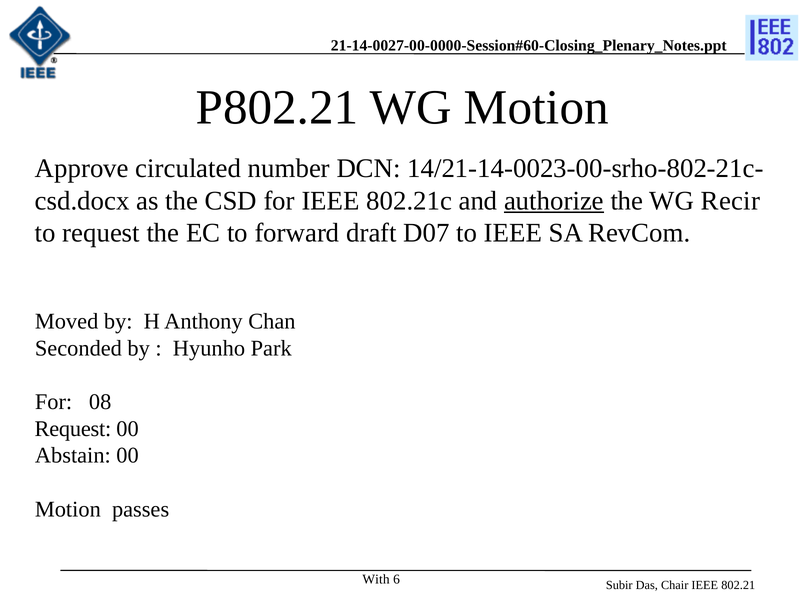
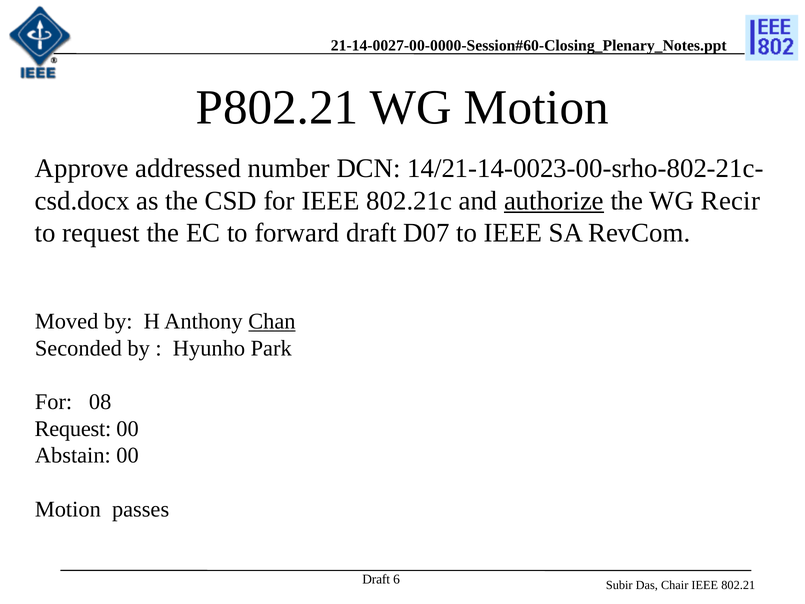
circulated: circulated -> addressed
Chan underline: none -> present
With at (376, 579): With -> Draft
